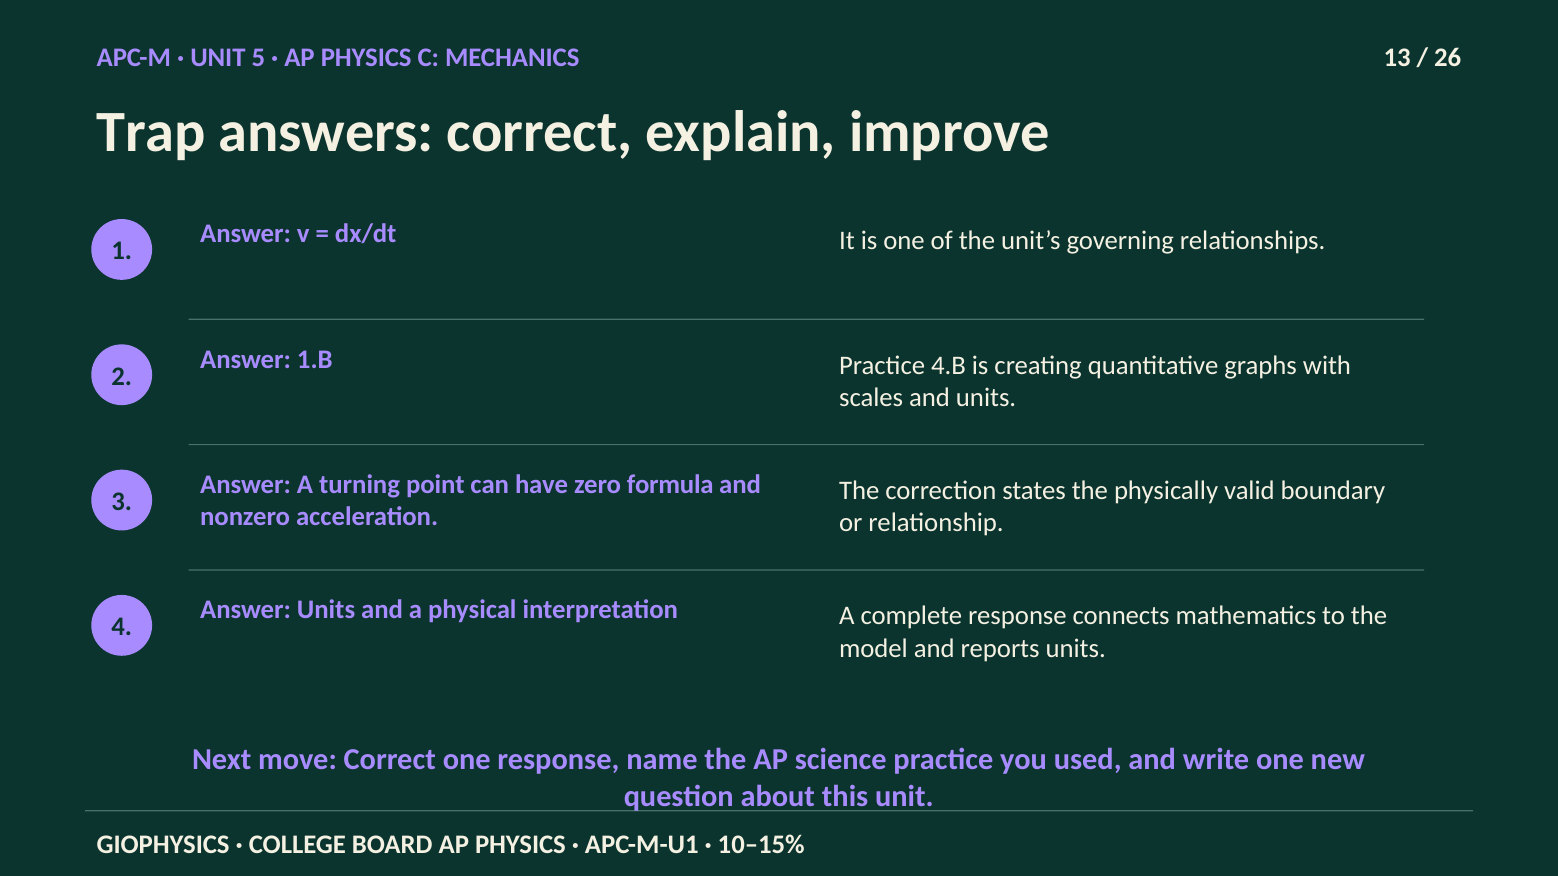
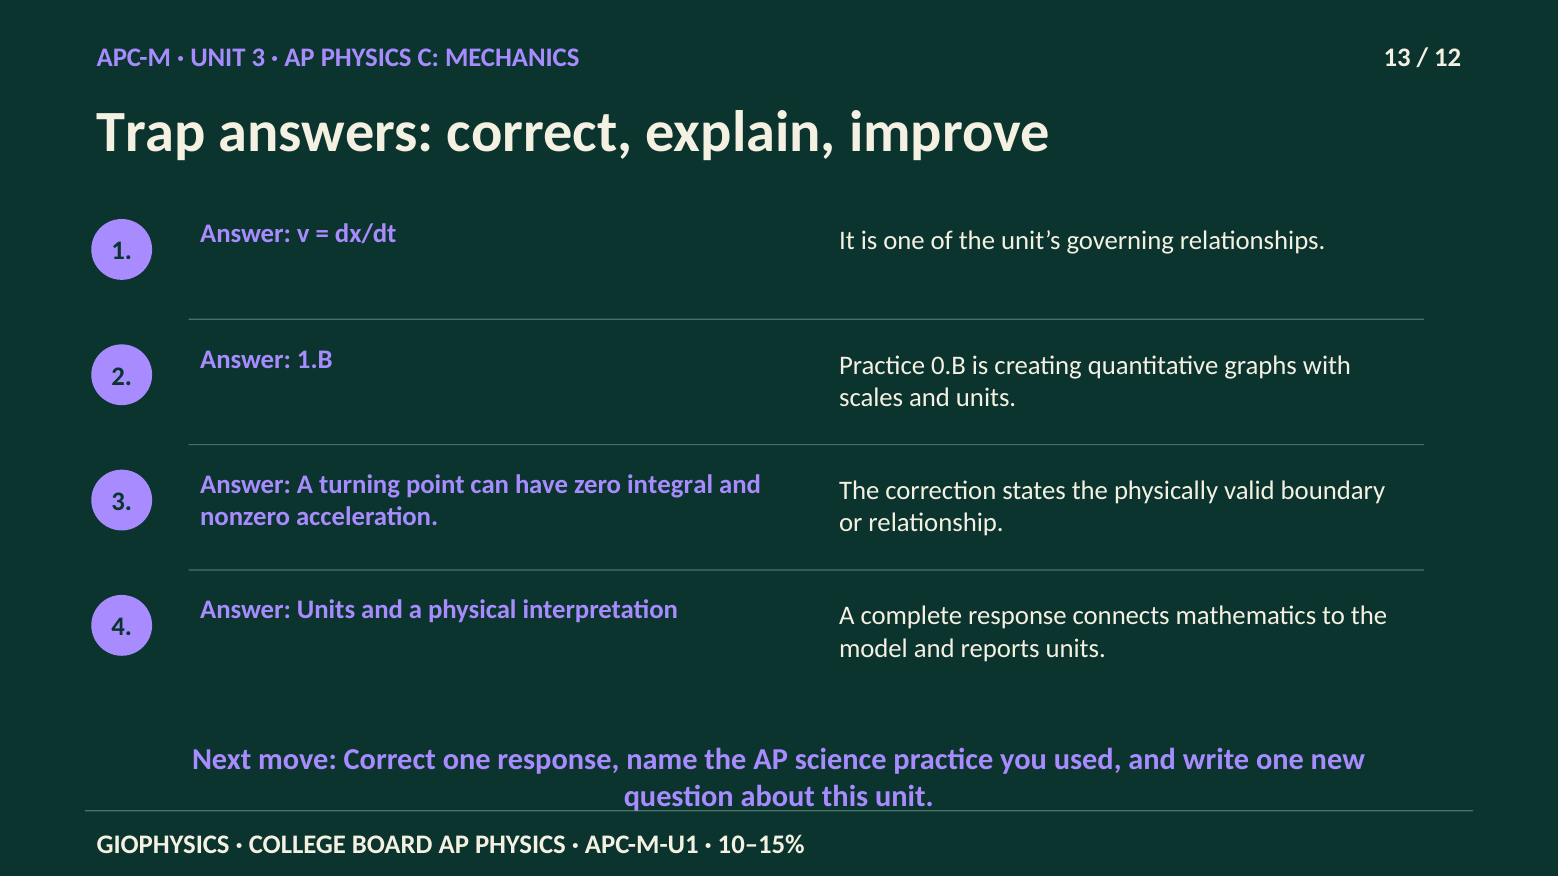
UNIT 5: 5 -> 3
26: 26 -> 12
4.B: 4.B -> 0.B
formula: formula -> integral
